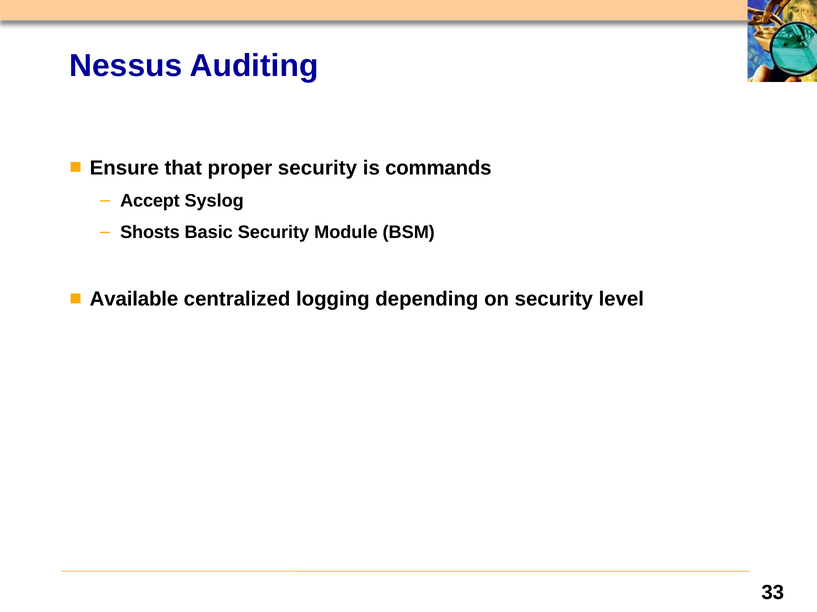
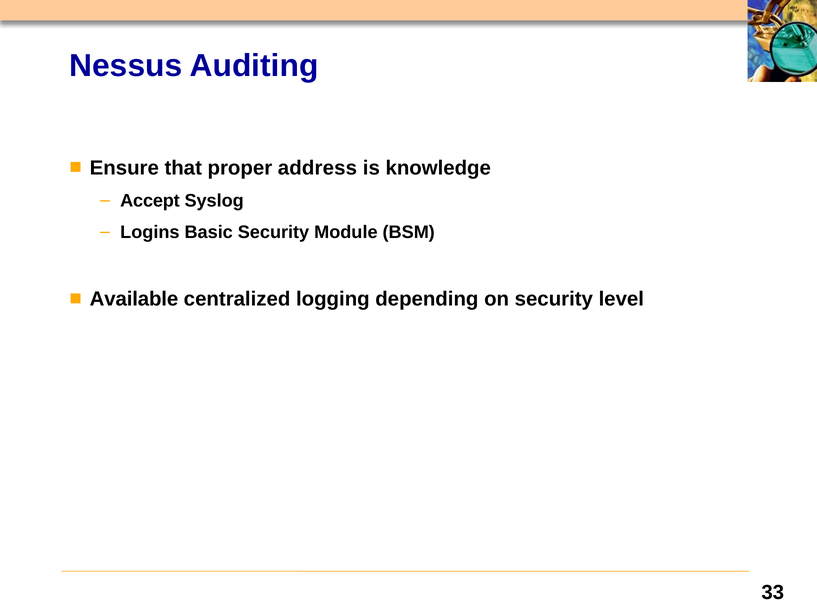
proper security: security -> address
commands: commands -> knowledge
Shosts: Shosts -> Logins
